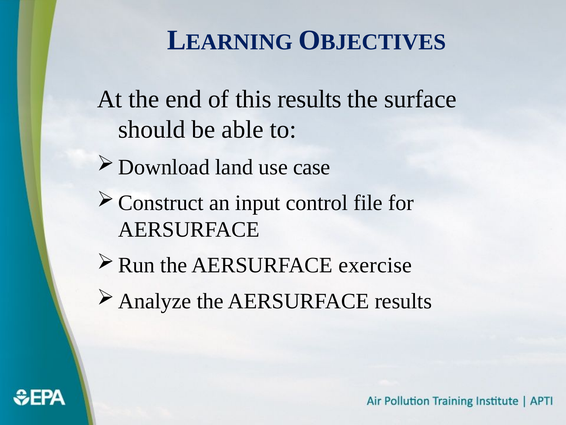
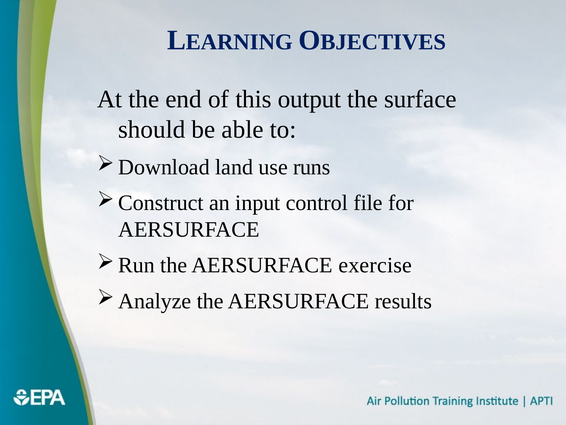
this results: results -> output
case: case -> runs
